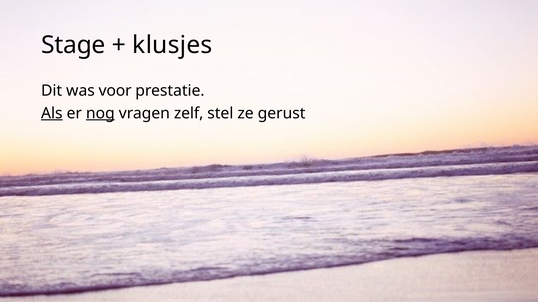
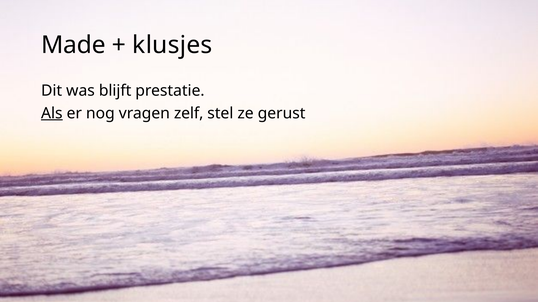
Stage: Stage -> Made
voor: voor -> blijft
nog underline: present -> none
